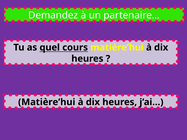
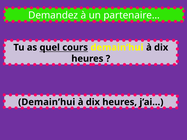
cours matière’hui: matière’hui -> demain’hui
Matière’hui at (47, 102): Matière’hui -> Demain’hui
